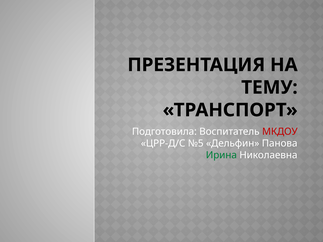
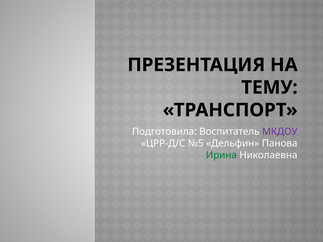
МКДОУ colour: red -> purple
